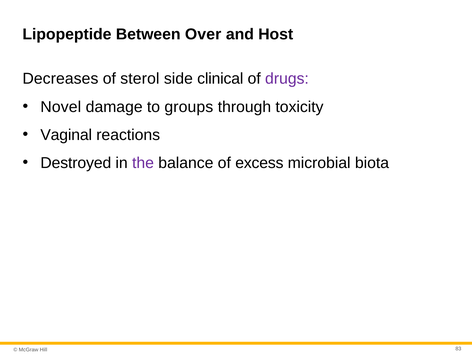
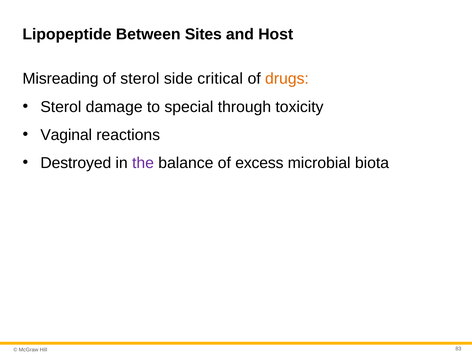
Over: Over -> Sites
Decreases: Decreases -> Misreading
clinical: clinical -> critical
drugs colour: purple -> orange
Novel at (61, 107): Novel -> Sterol
groups: groups -> special
